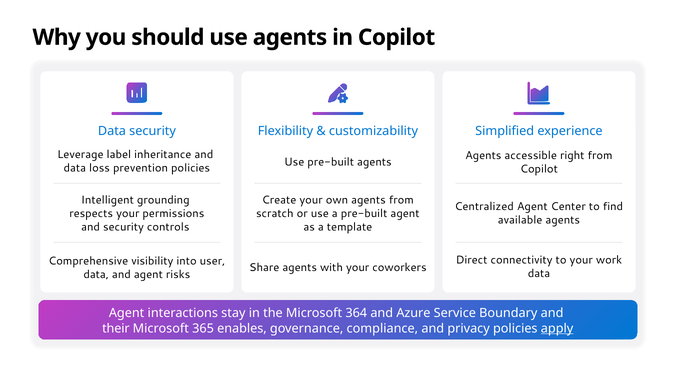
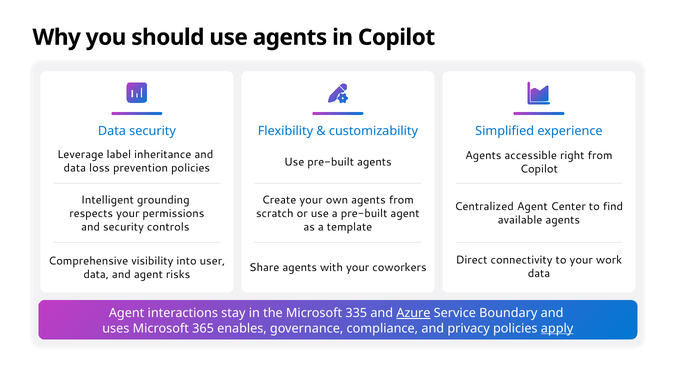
364: 364 -> 335
Azure underline: none -> present
their: their -> uses
